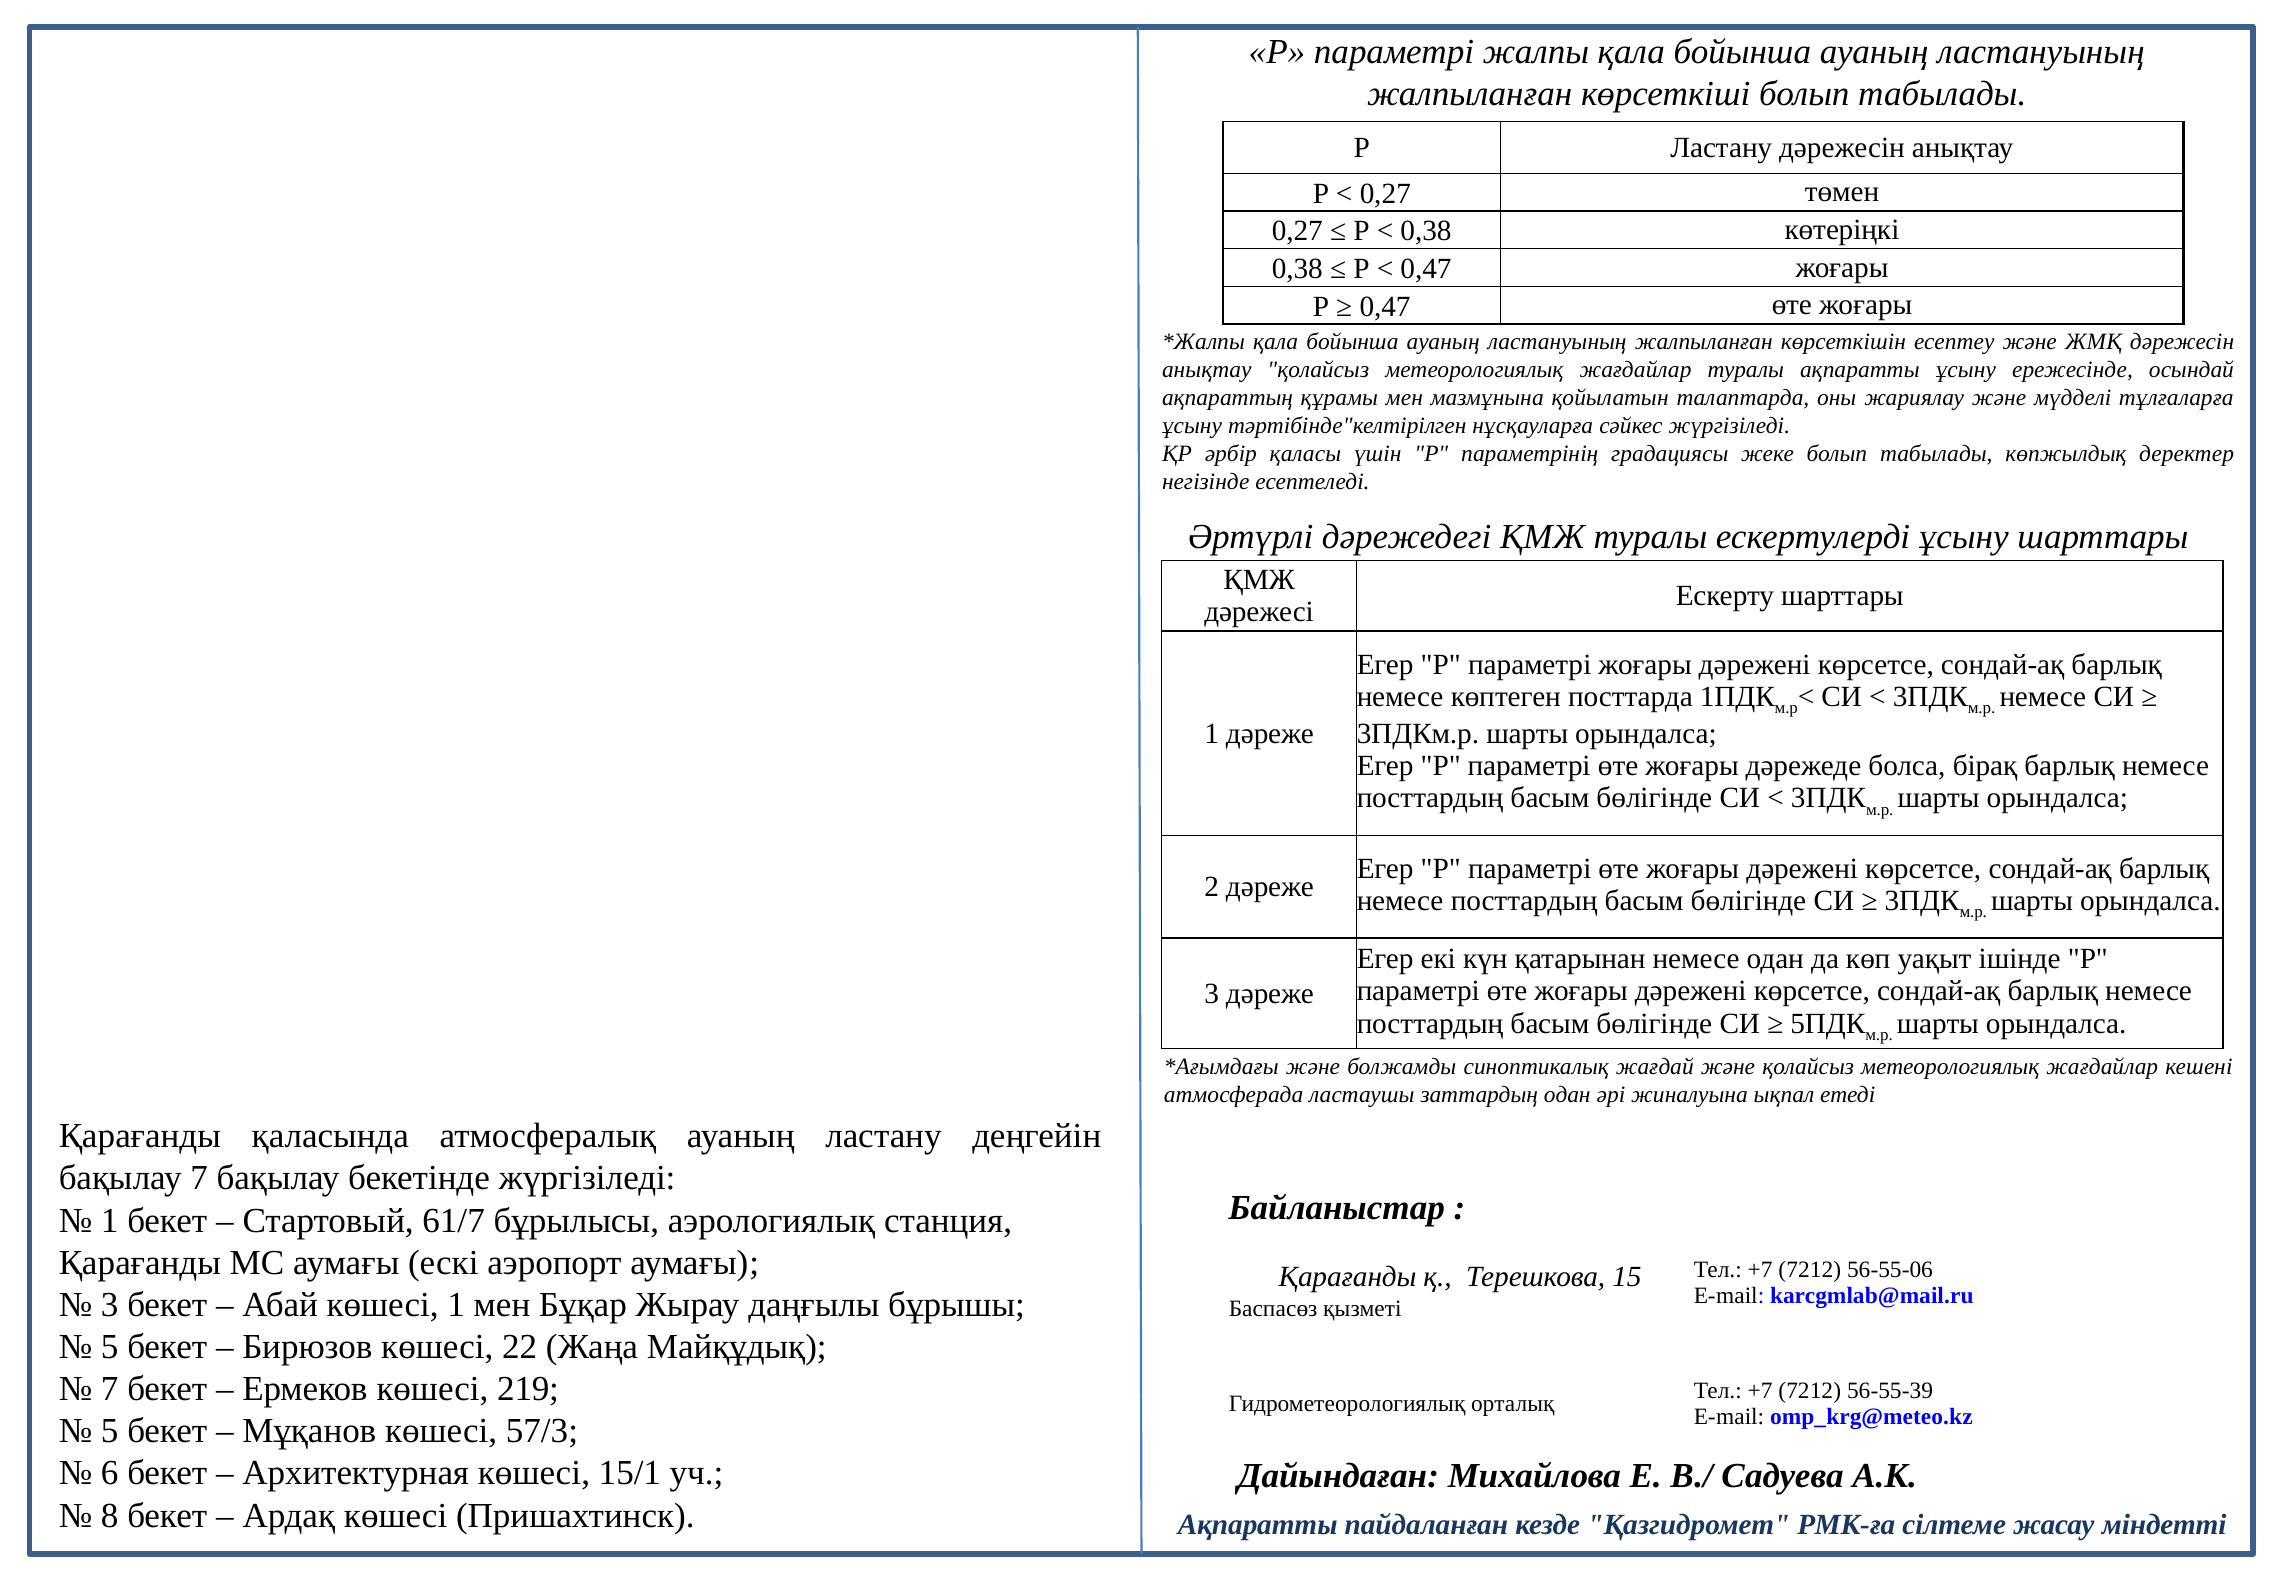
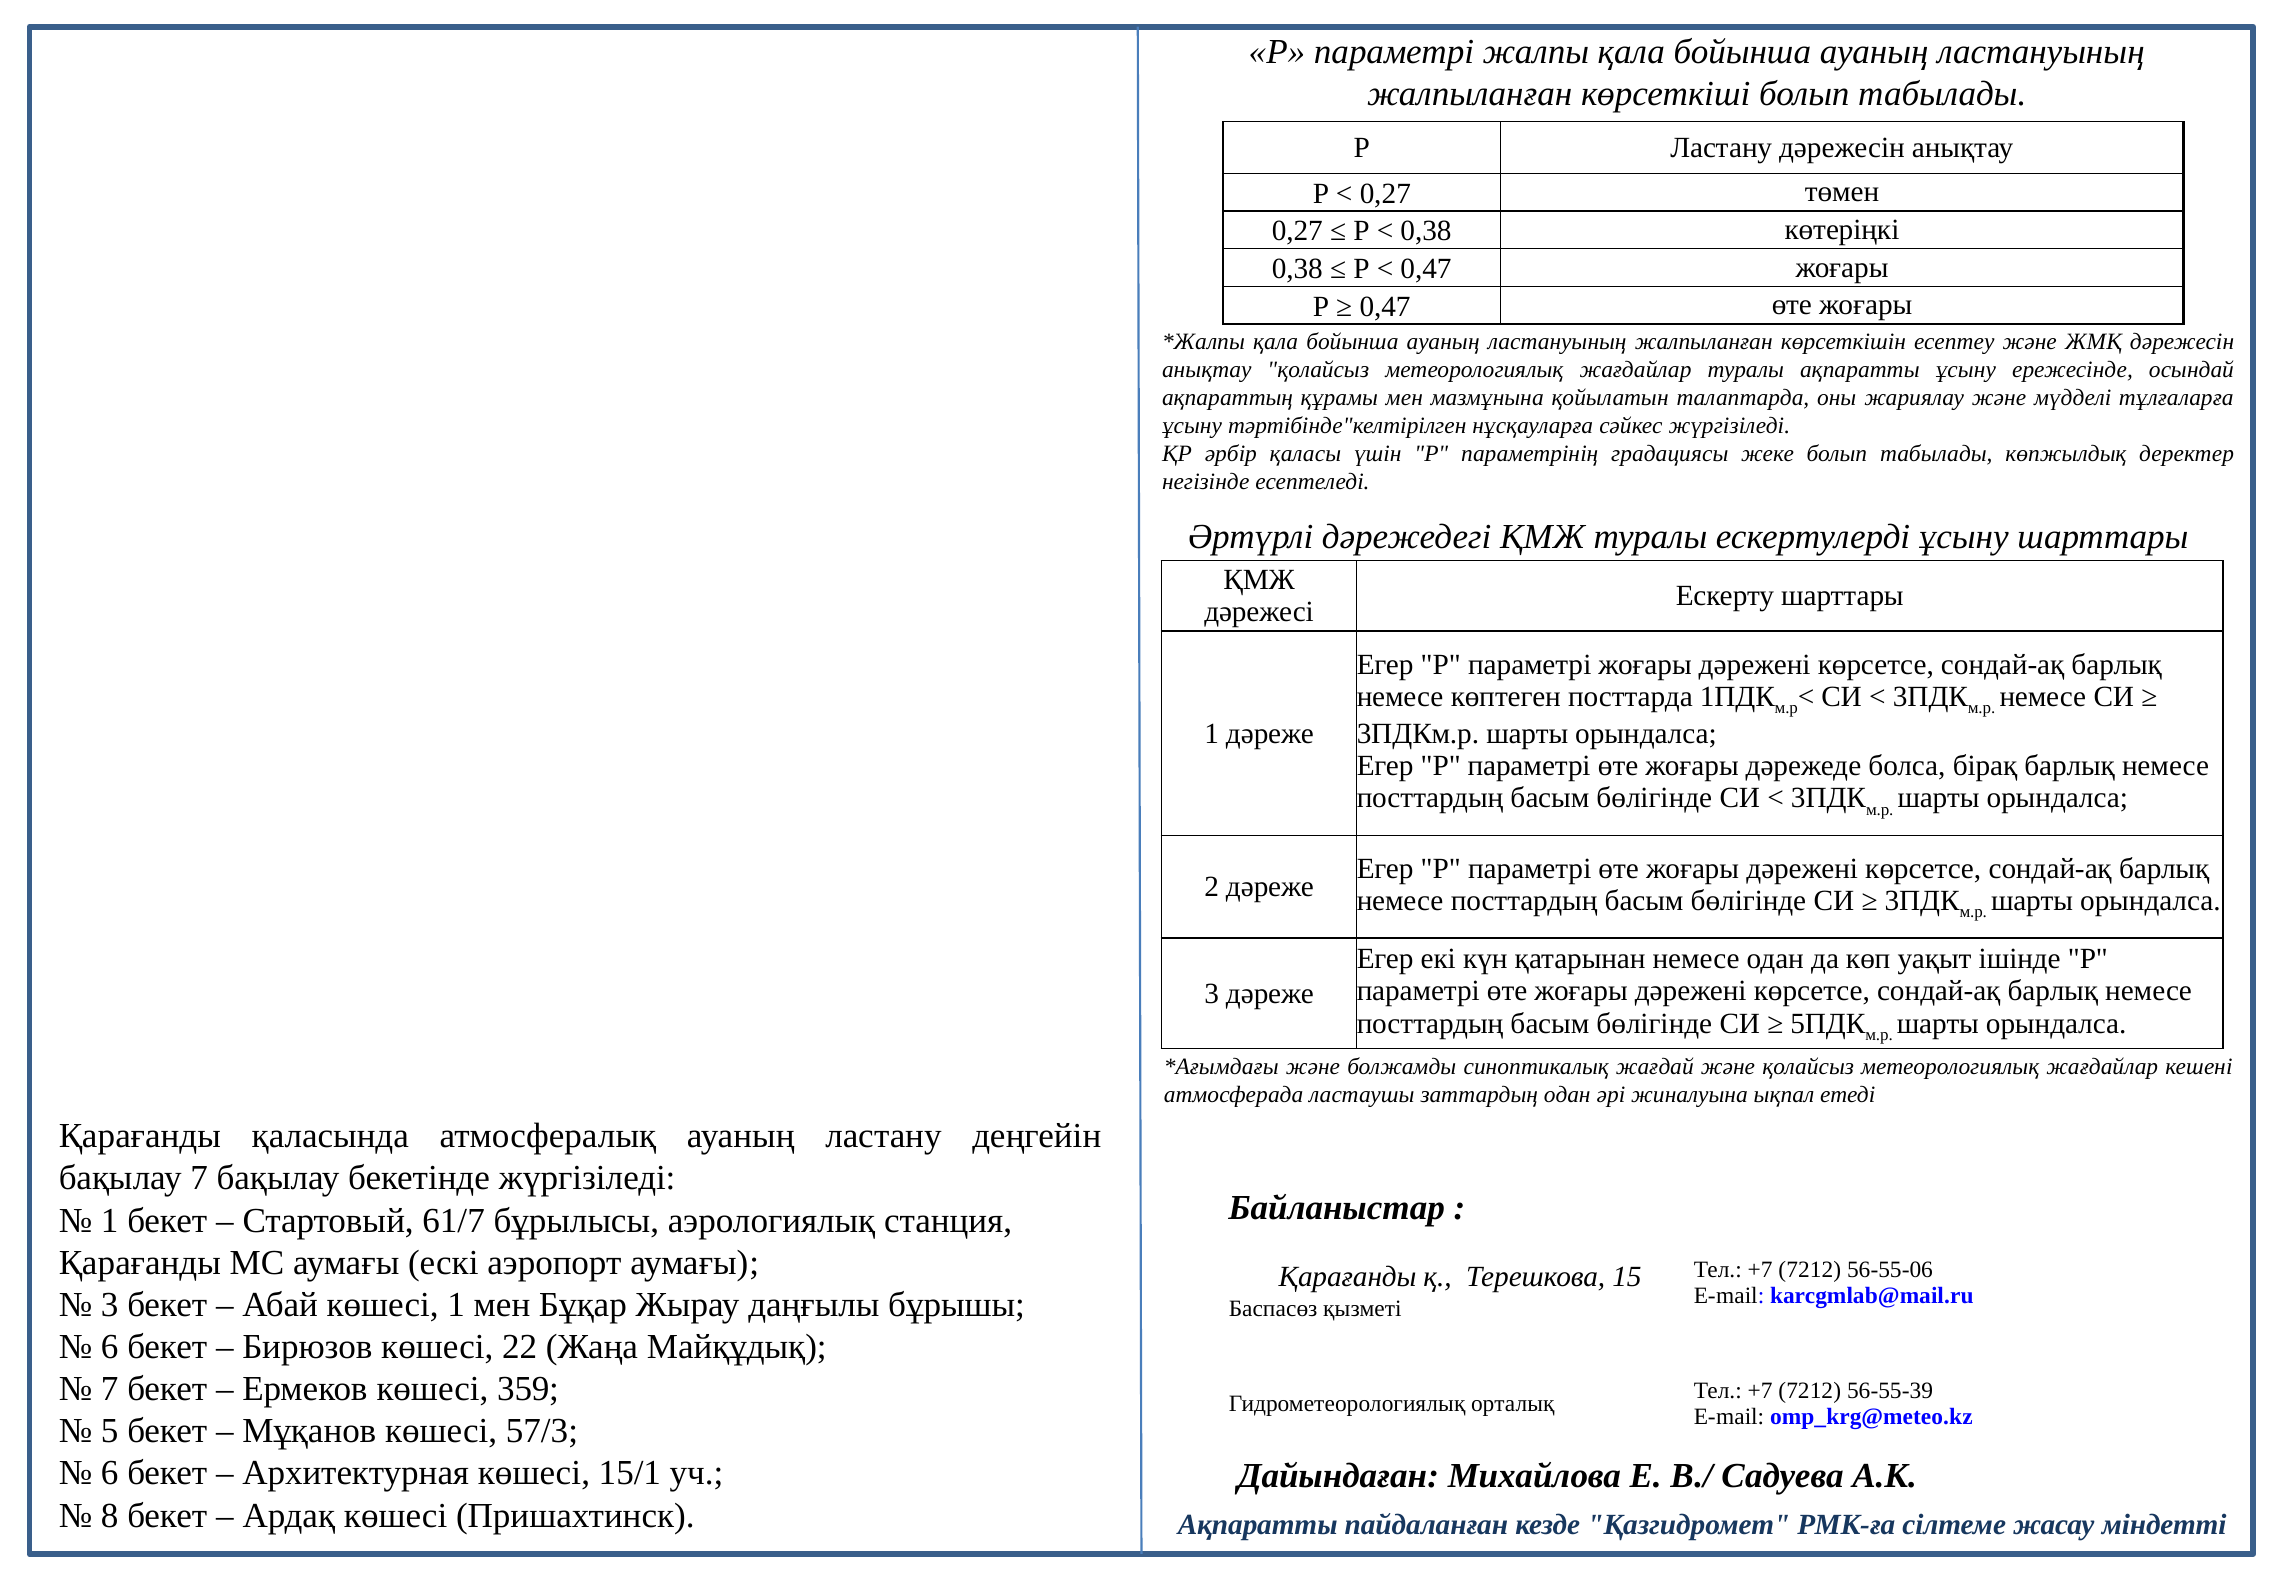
5 at (110, 1347): 5 -> 6
219: 219 -> 359
